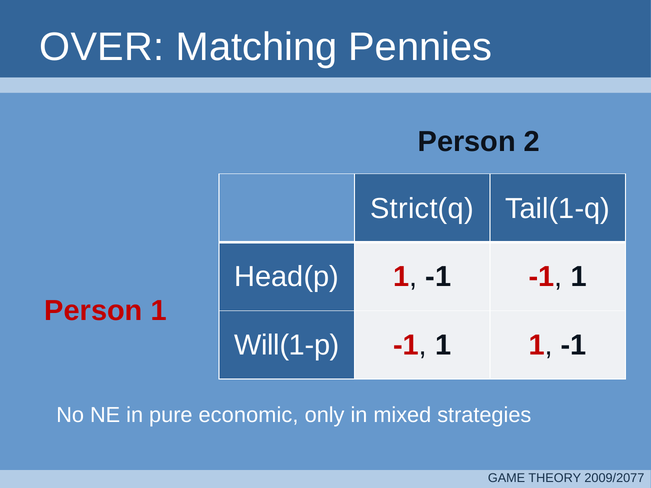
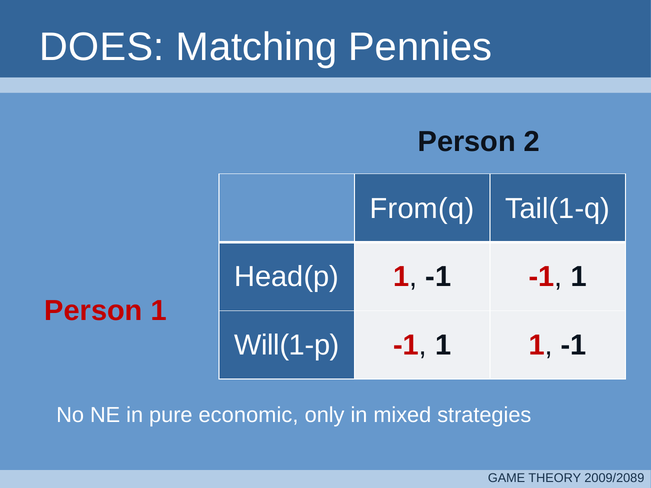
OVER: OVER -> DOES
Strict(q: Strict(q -> From(q
2009/2077: 2009/2077 -> 2009/2089
